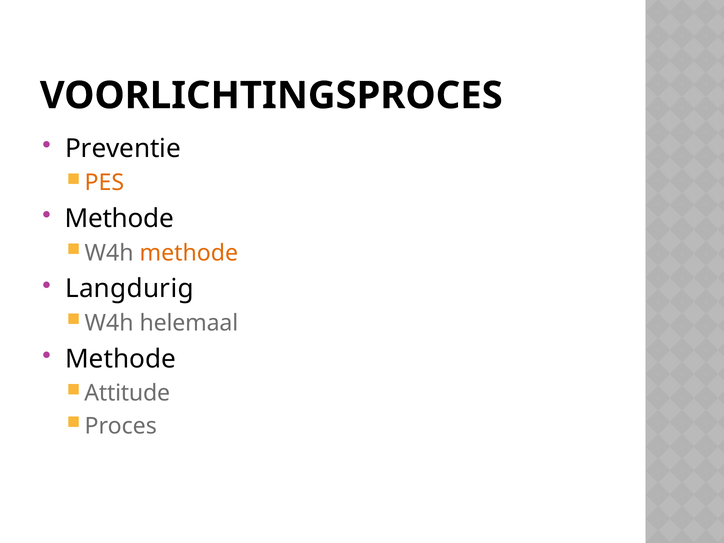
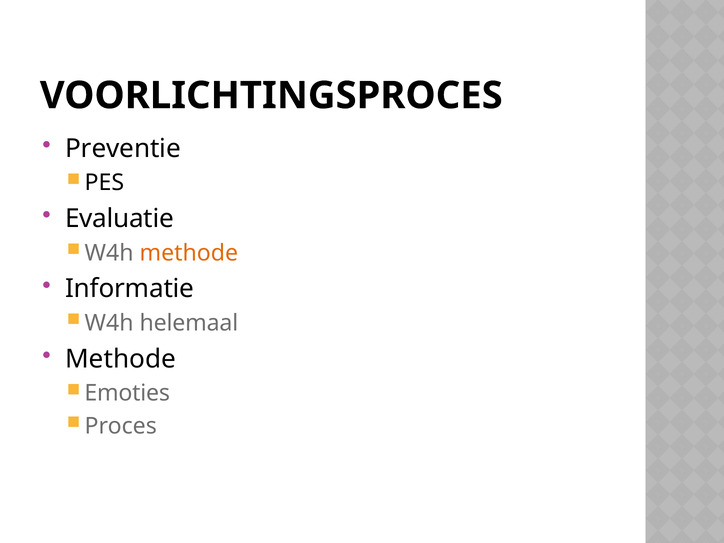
PES colour: orange -> black
Methode at (119, 219): Methode -> Evaluatie
Langdurig: Langdurig -> Informatie
Attitude: Attitude -> Emoties
